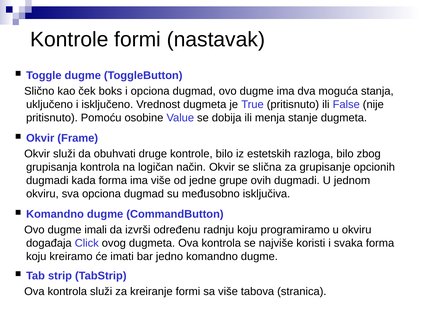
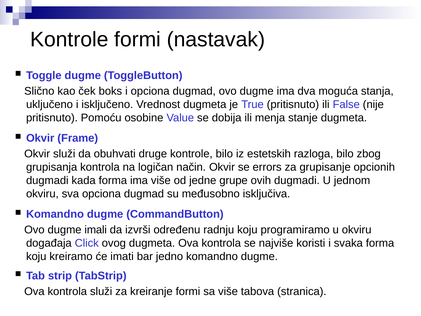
slična: slična -> errors
